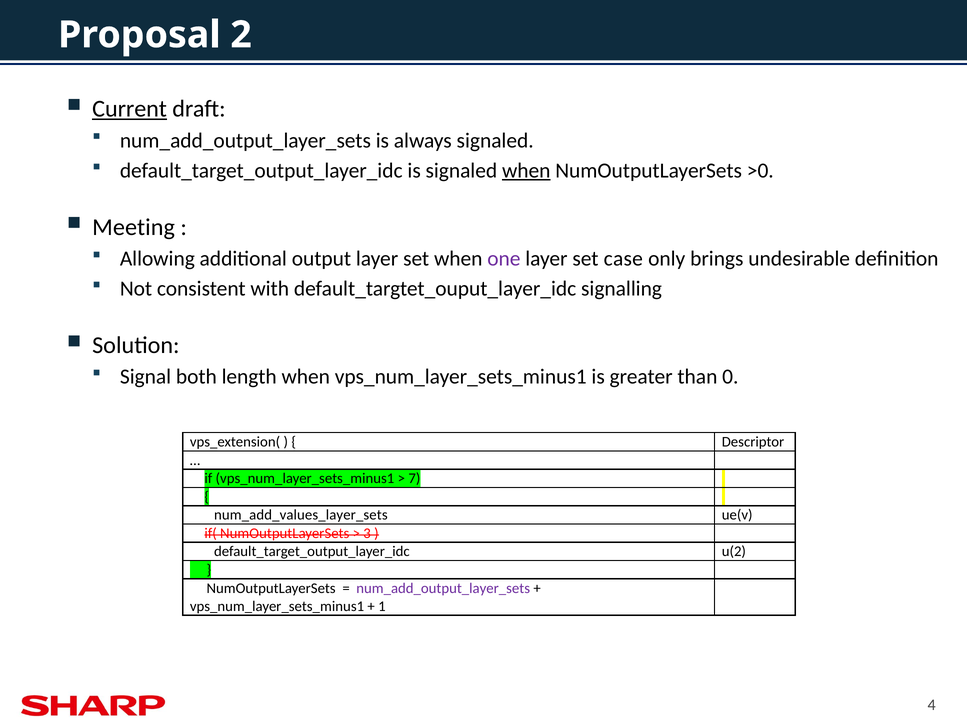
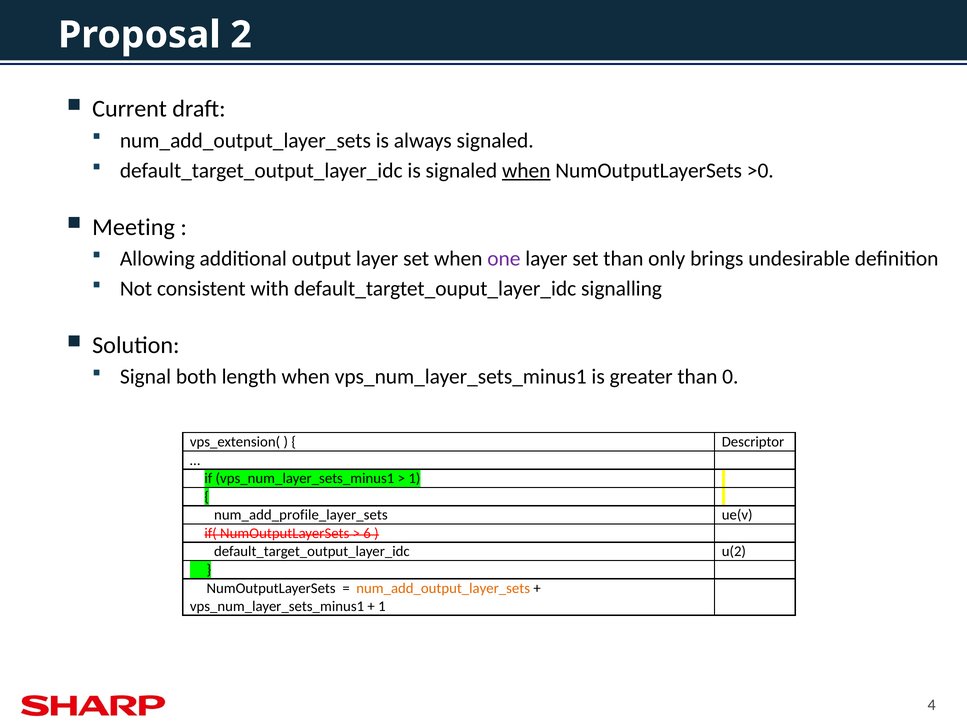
Current underline: present -> none
set case: case -> than
7 at (414, 479): 7 -> 1
num_add_values_layer_sets: num_add_values_layer_sets -> num_add_profile_layer_sets
3: 3 -> 6
num_add_output_layer_sets at (443, 588) colour: purple -> orange
